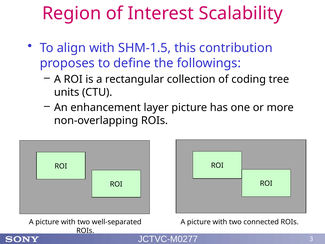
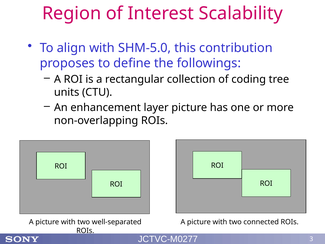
SHM-1.5: SHM-1.5 -> SHM-5.0
